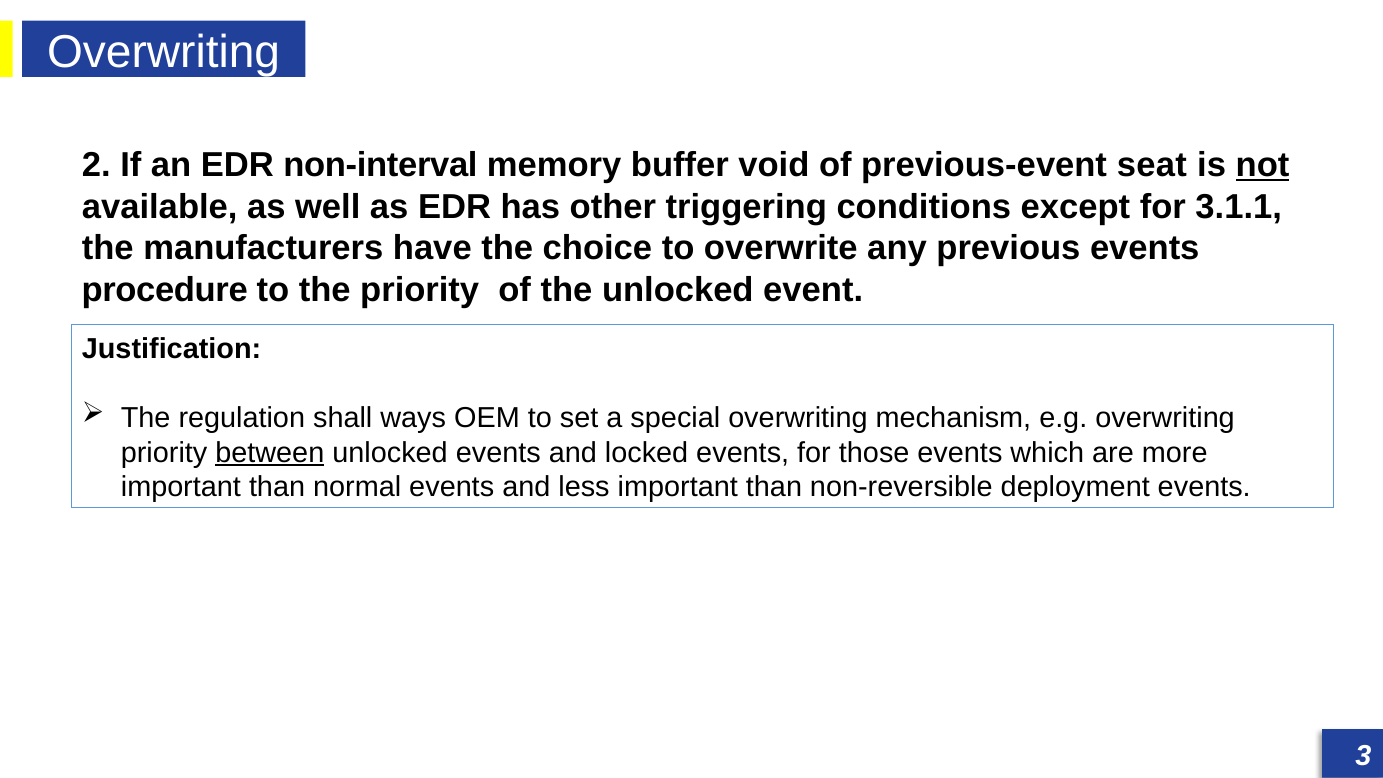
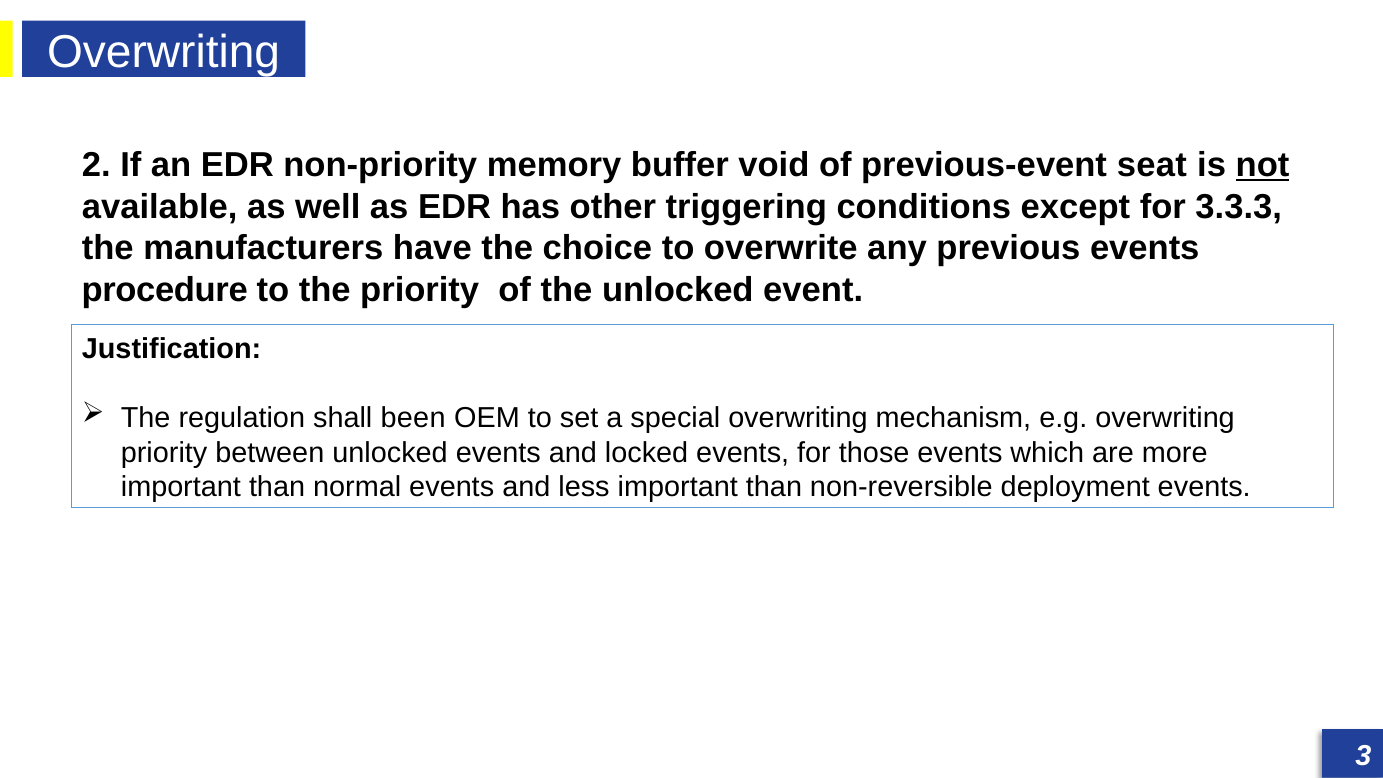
non-interval: non-interval -> non-priority
3.1.1: 3.1.1 -> 3.3.3
ways: ways -> been
between underline: present -> none
